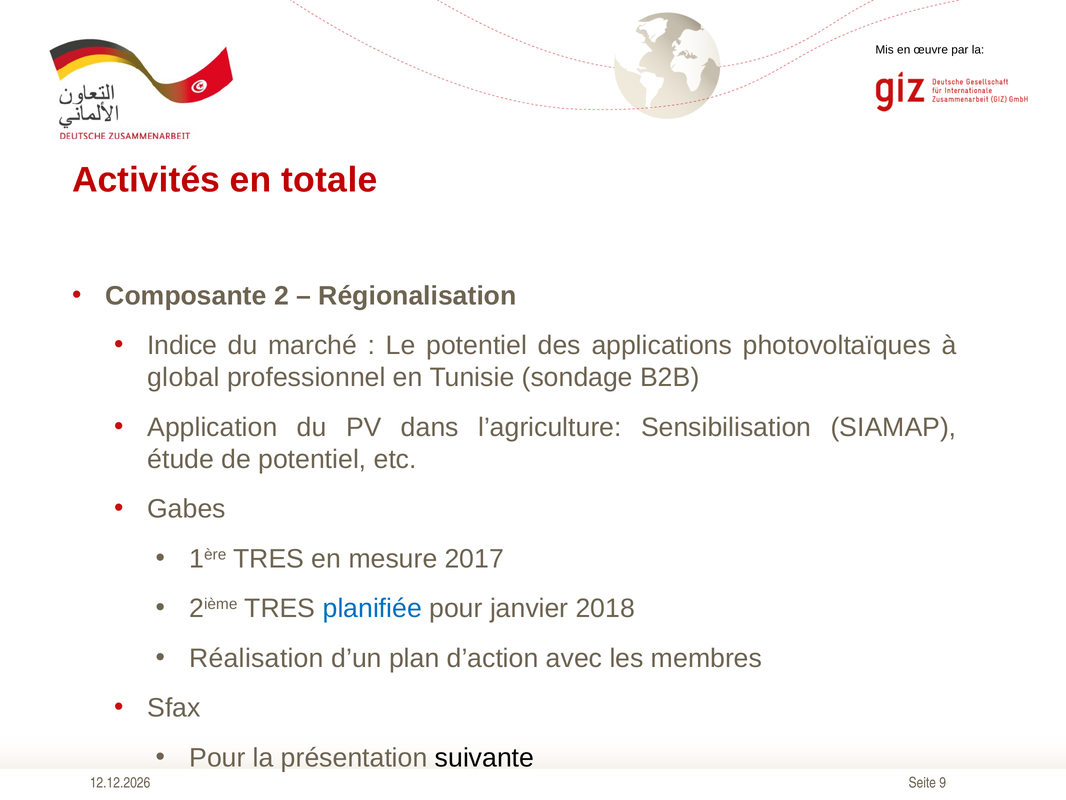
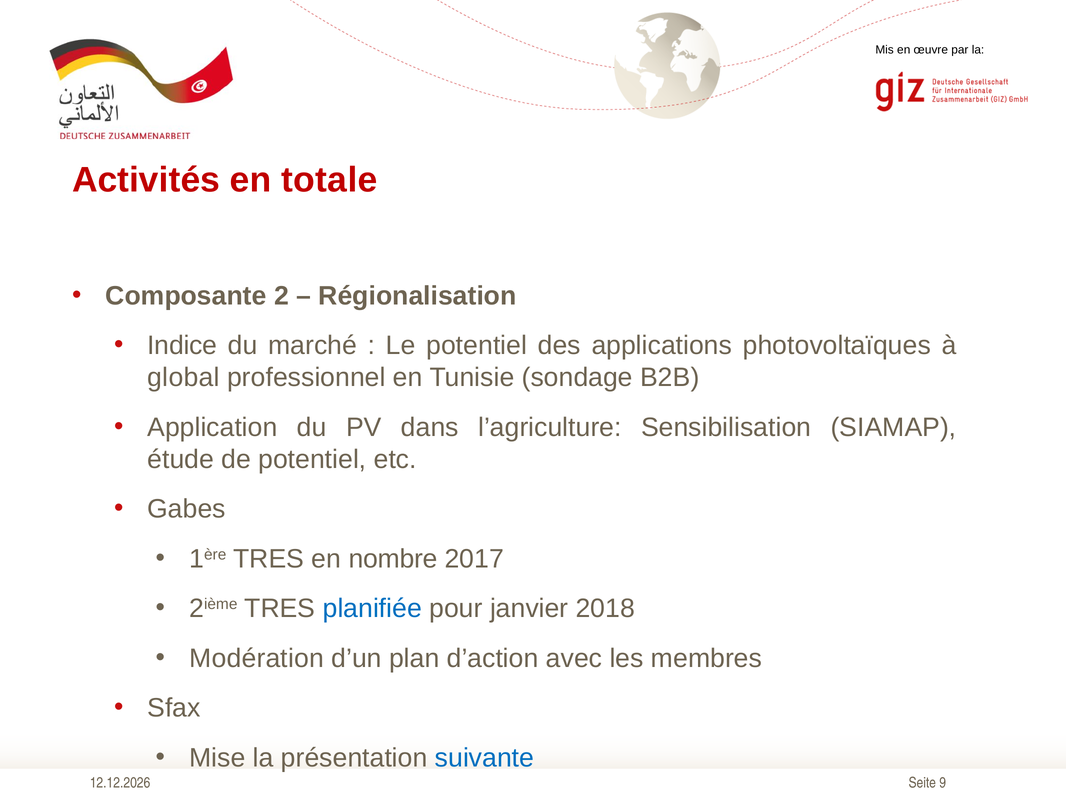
mesure: mesure -> nombre
Réalisation: Réalisation -> Modération
Pour at (217, 757): Pour -> Mise
suivante colour: black -> blue
